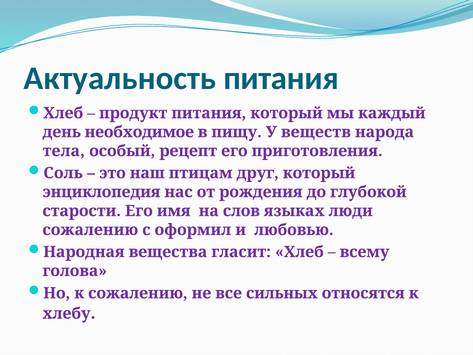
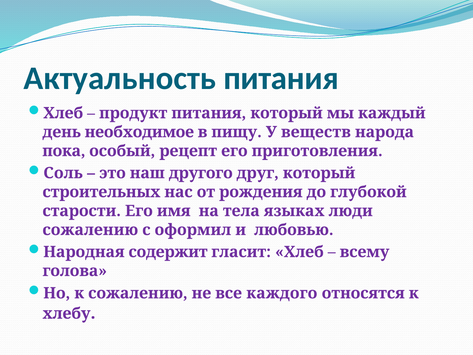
тела: тела -> пока
птицам: птицам -> другого
энциклопедия: энциклопедия -> строительных
слов: слов -> тела
вещества: вещества -> содержит
сильных: сильных -> каждого
